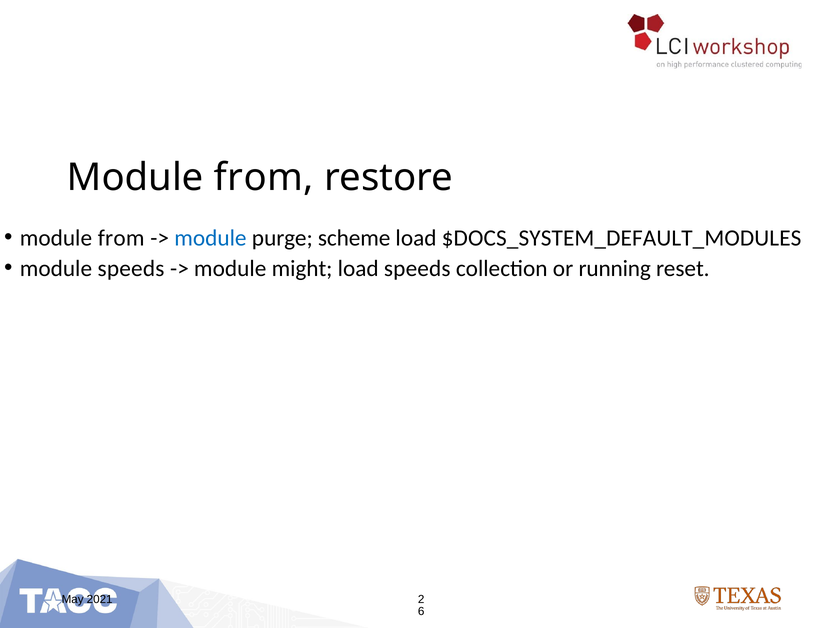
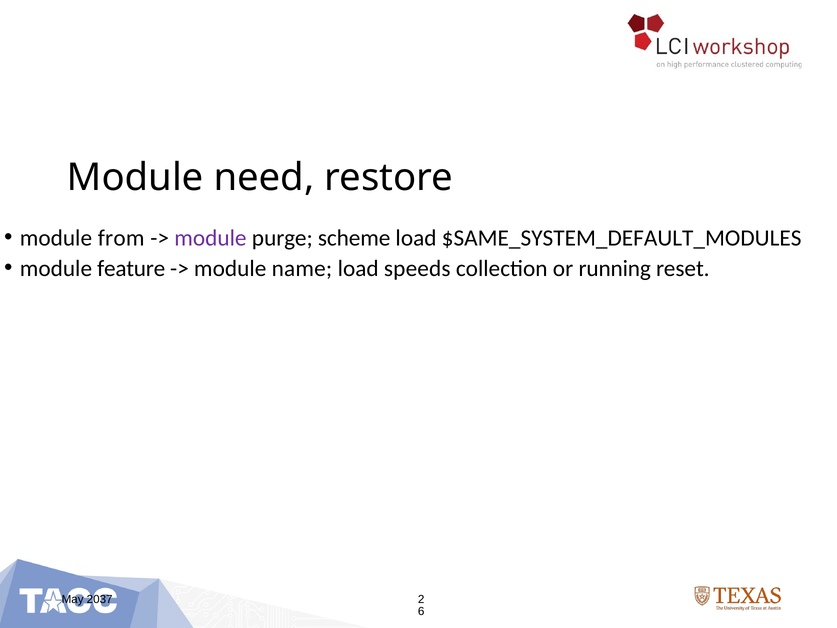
from at (264, 178): from -> need
module at (210, 238) colour: blue -> purple
$DOCS_SYSTEM_DEFAULT_MODULES: $DOCS_SYSTEM_DEFAULT_MODULES -> $SAME_SYSTEM_DEFAULT_MODULES
module speeds: speeds -> feature
might: might -> name
2021: 2021 -> 2037
